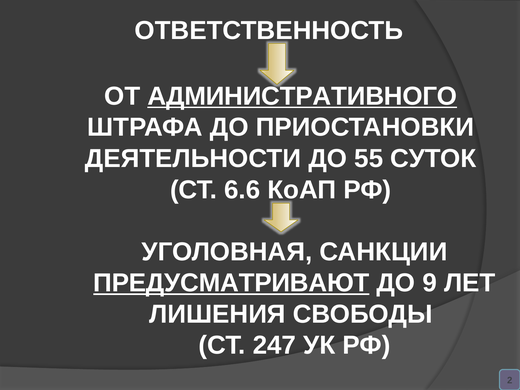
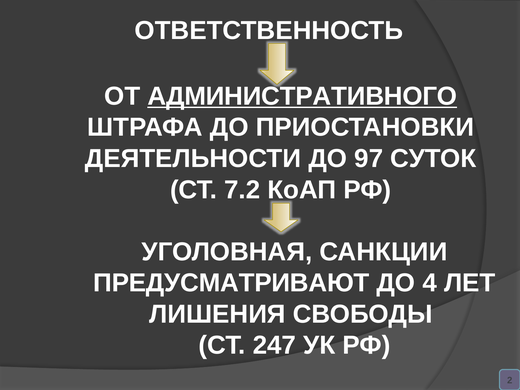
55: 55 -> 97
6.6: 6.6 -> 7.2
ПРЕДУСМАТРИВАЮТ underline: present -> none
9: 9 -> 4
